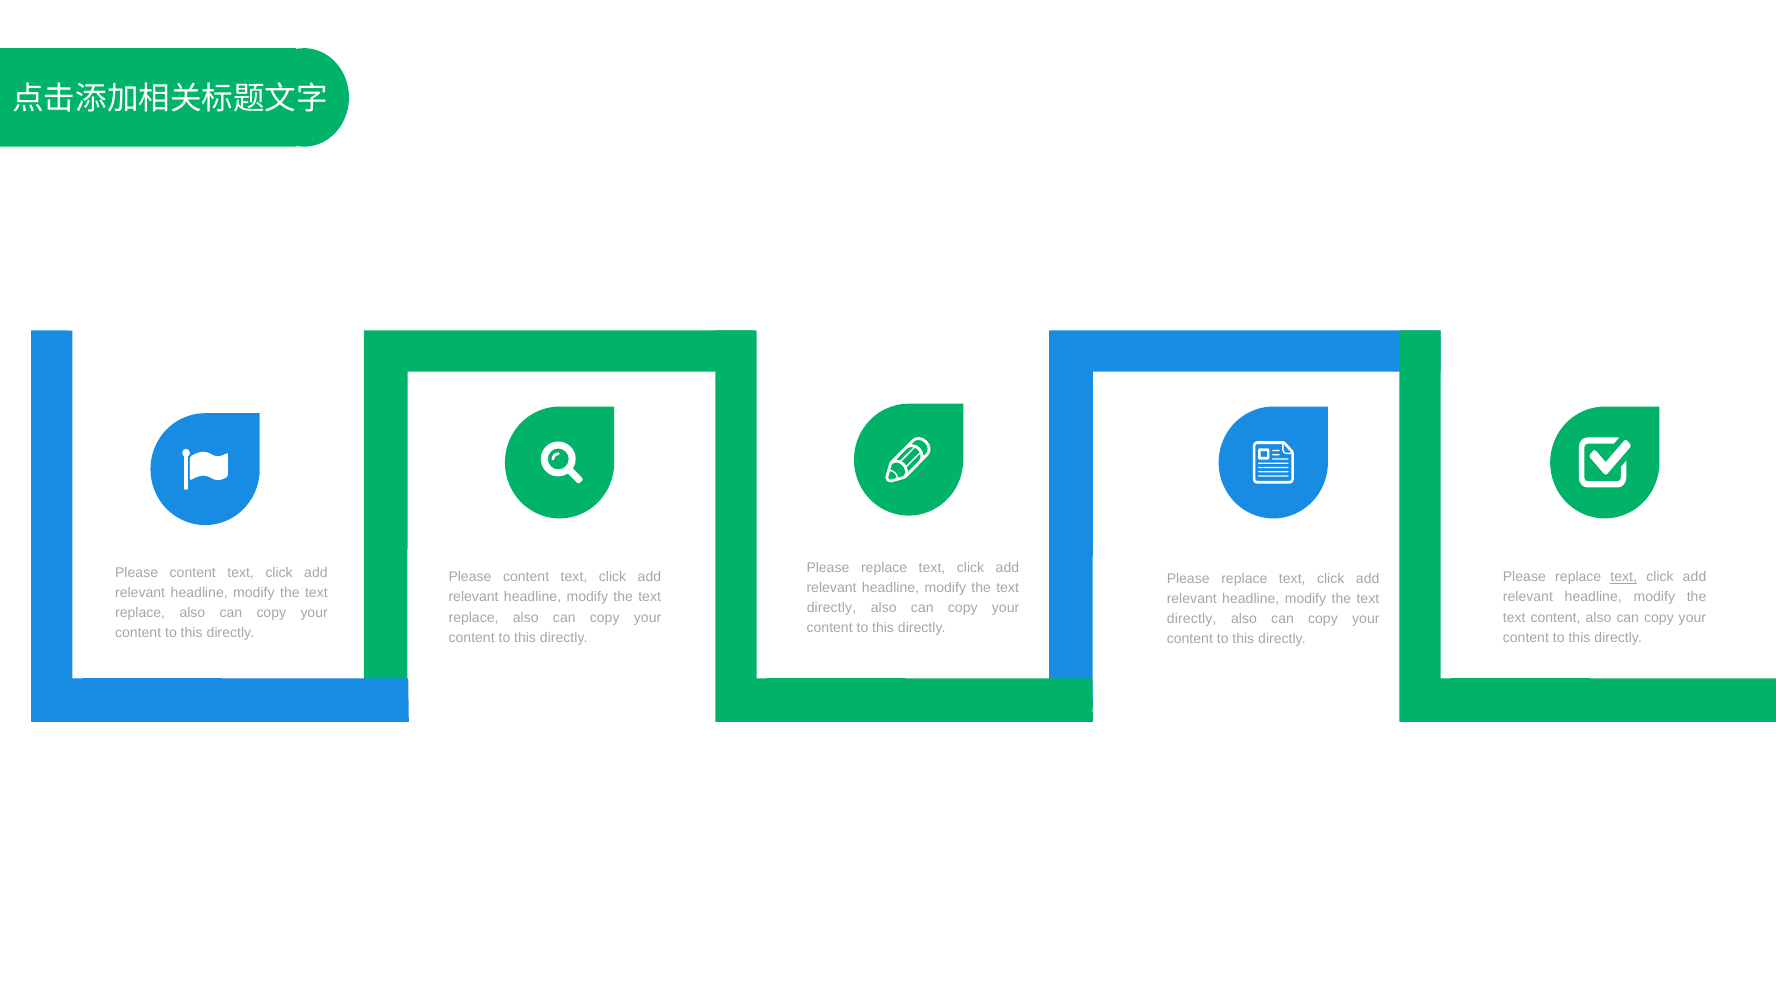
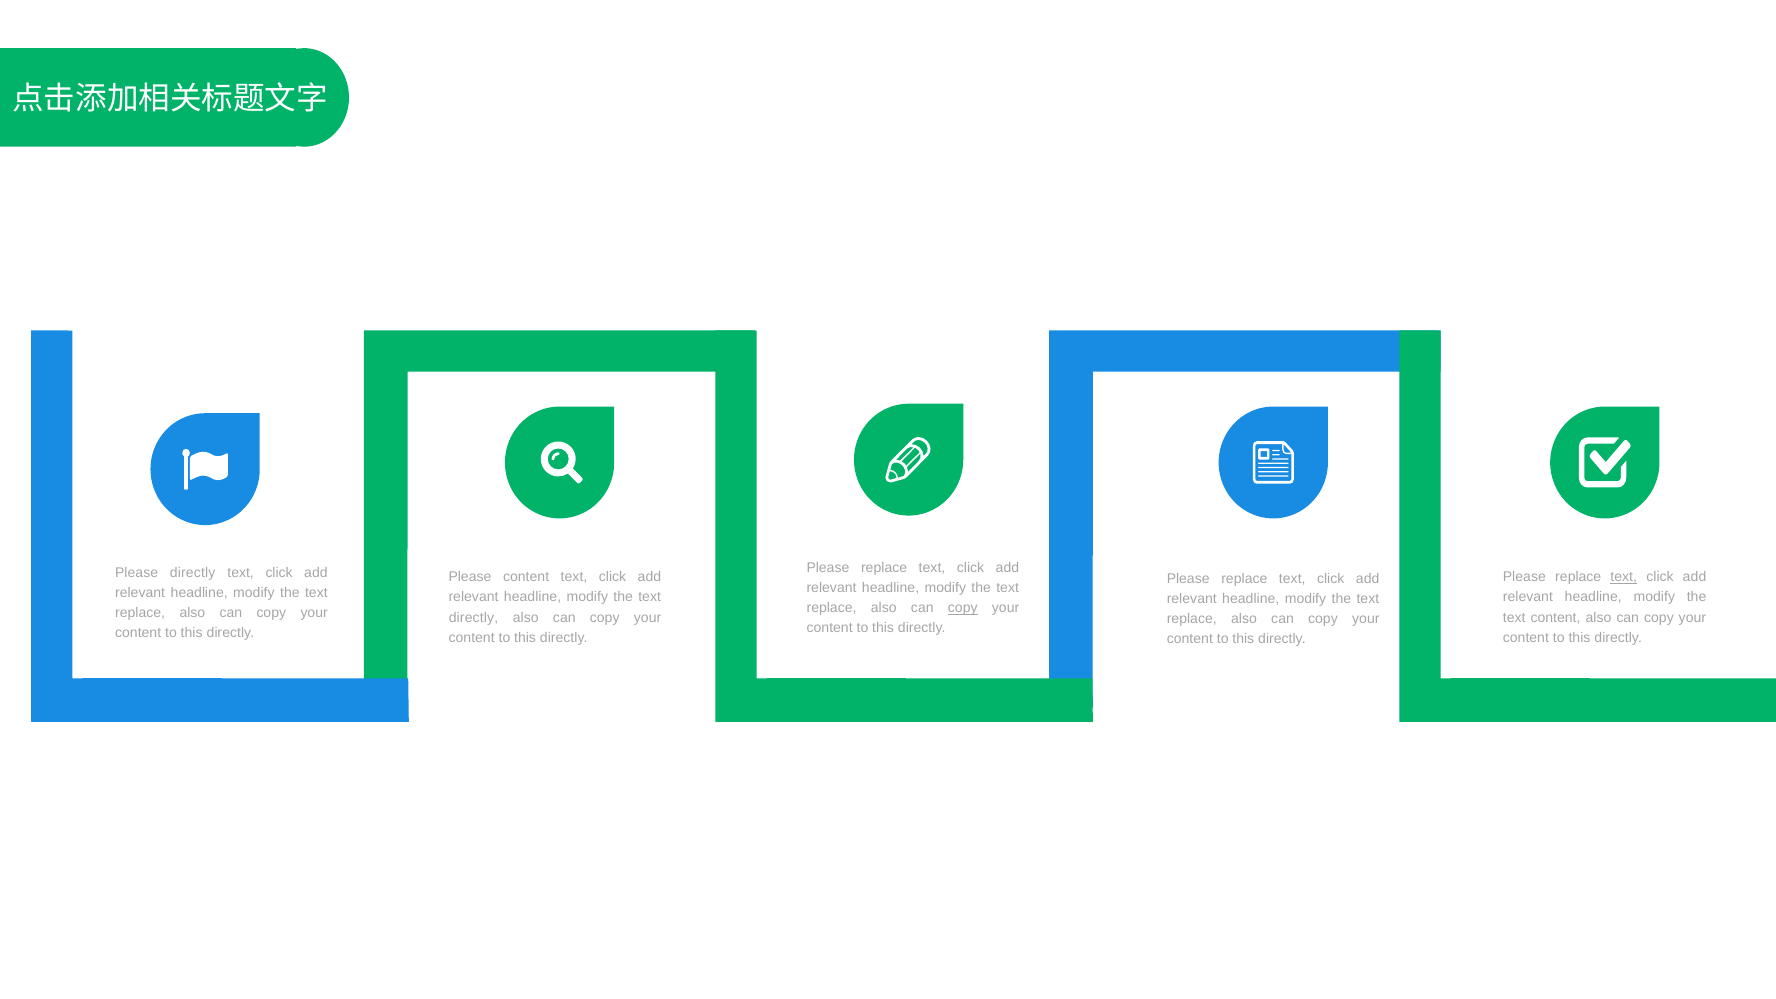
content at (193, 572): content -> directly
directly at (831, 608): directly -> replace
copy at (963, 608) underline: none -> present
replace at (474, 617): replace -> directly
directly at (1192, 619): directly -> replace
